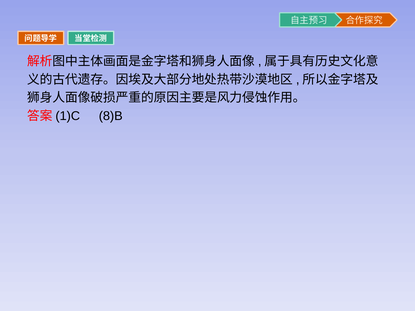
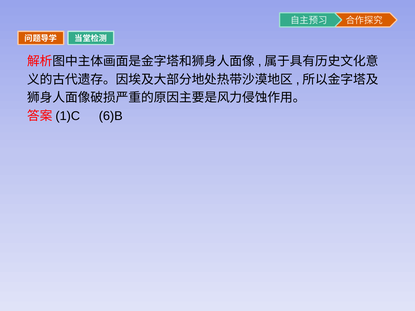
8)B: 8)B -> 6)B
